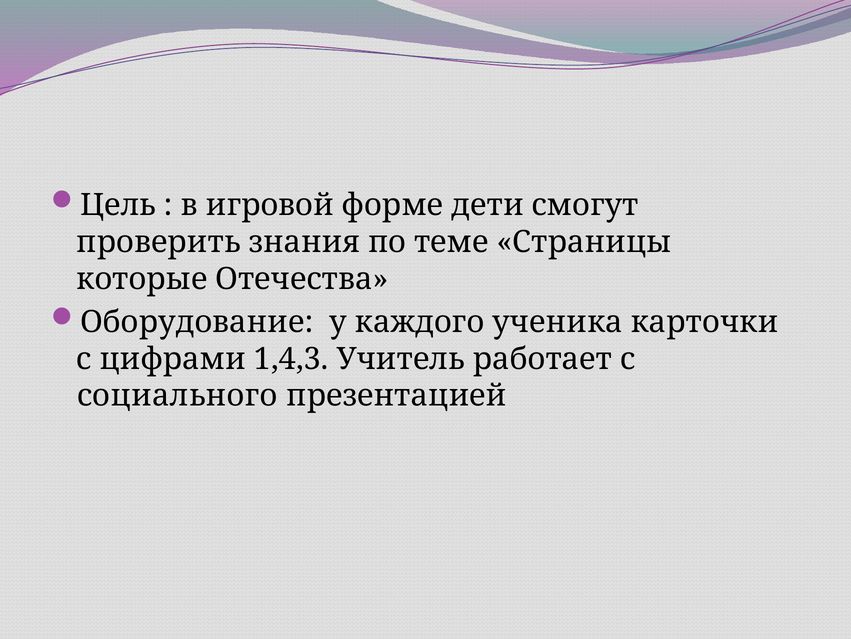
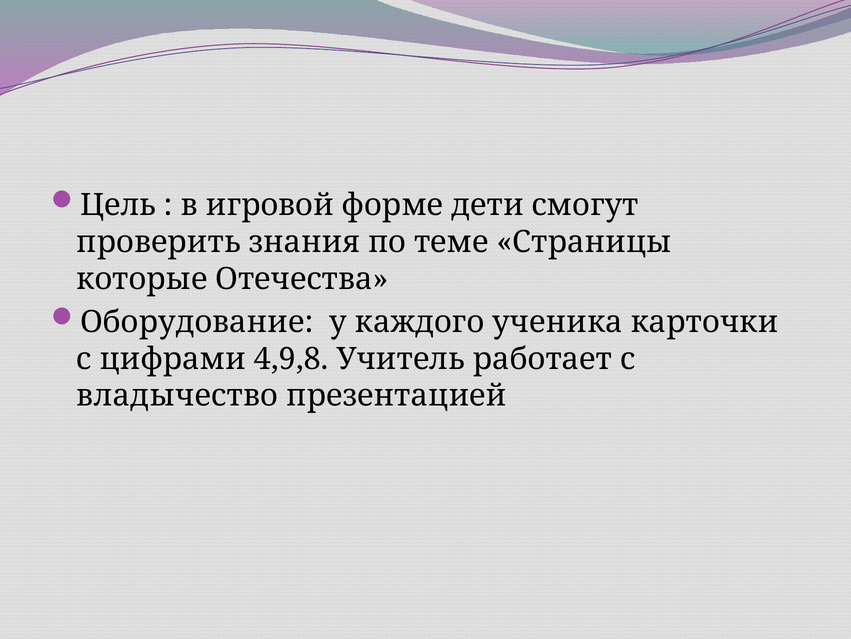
1,4,3: 1,4,3 -> 4,9,8
социального: социального -> владычество
